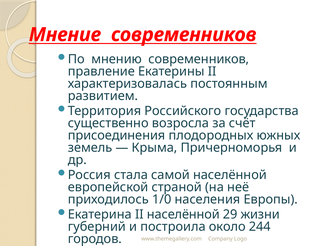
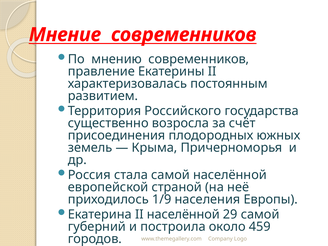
1/0: 1/0 -> 1/9
29 жизни: жизни -> самой
244: 244 -> 459
